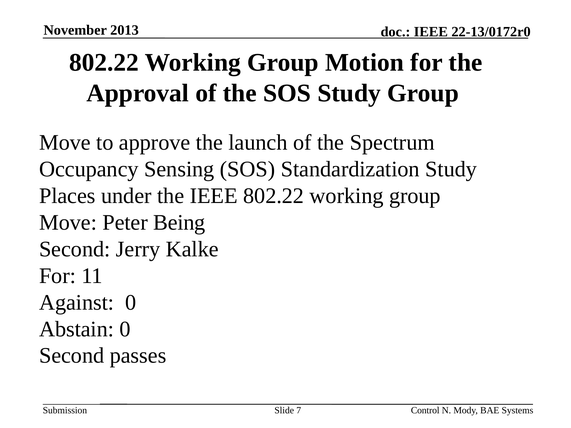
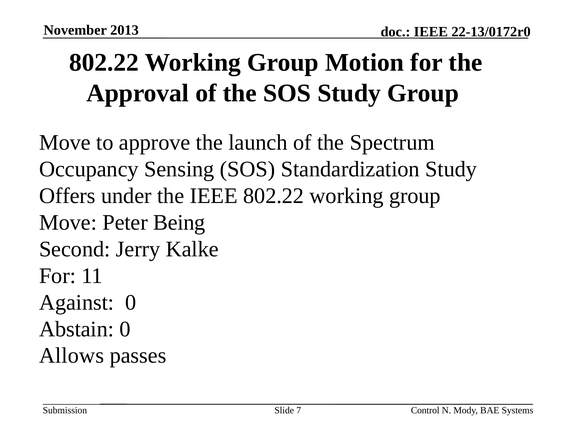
Places: Places -> Offers
Second at (72, 356): Second -> Allows
